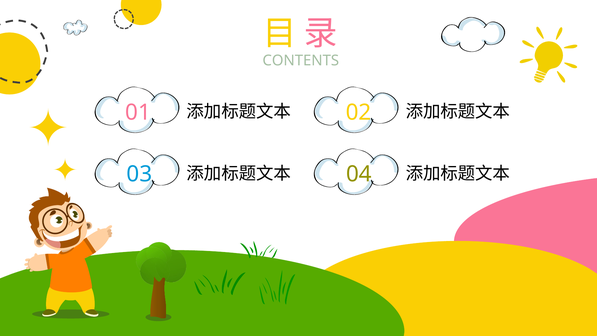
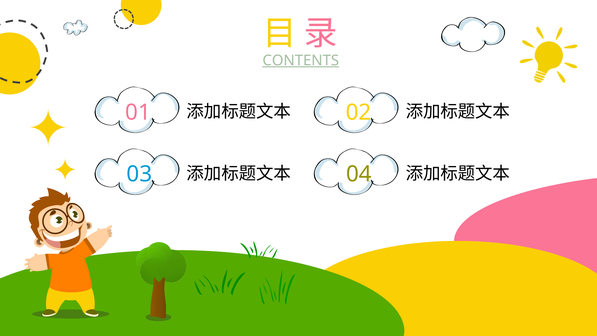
CONTENTS underline: none -> present
